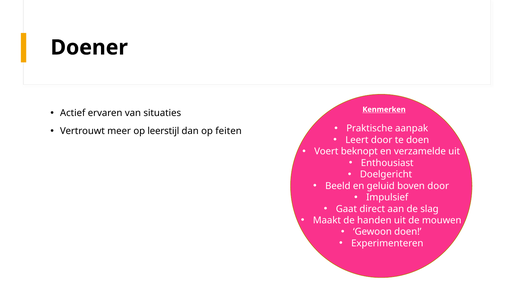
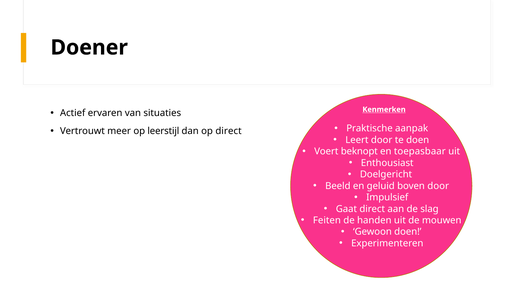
op feiten: feiten -> direct
verzamelde: verzamelde -> toepasbaar
Maakt: Maakt -> Feiten
